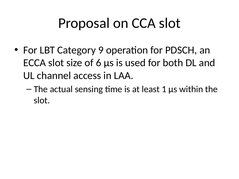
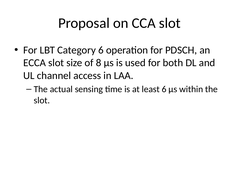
Category 9: 9 -> 6
6: 6 -> 8
least 1: 1 -> 6
